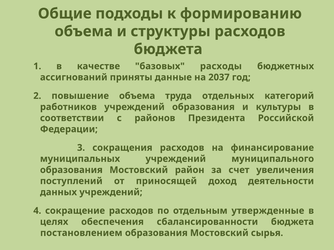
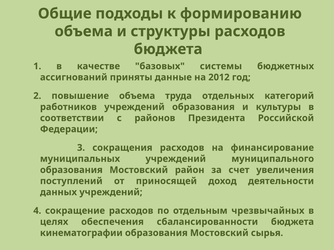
расходы: расходы -> системы
2037: 2037 -> 2012
утвержденные: утвержденные -> чрезвычайных
постановлением: постановлением -> кинематографии
